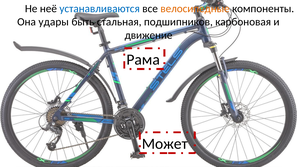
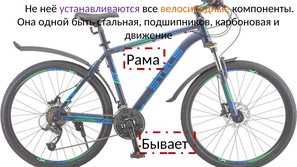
устанавливаются colour: blue -> purple
удары: удары -> одной
Может: Может -> Бывает
